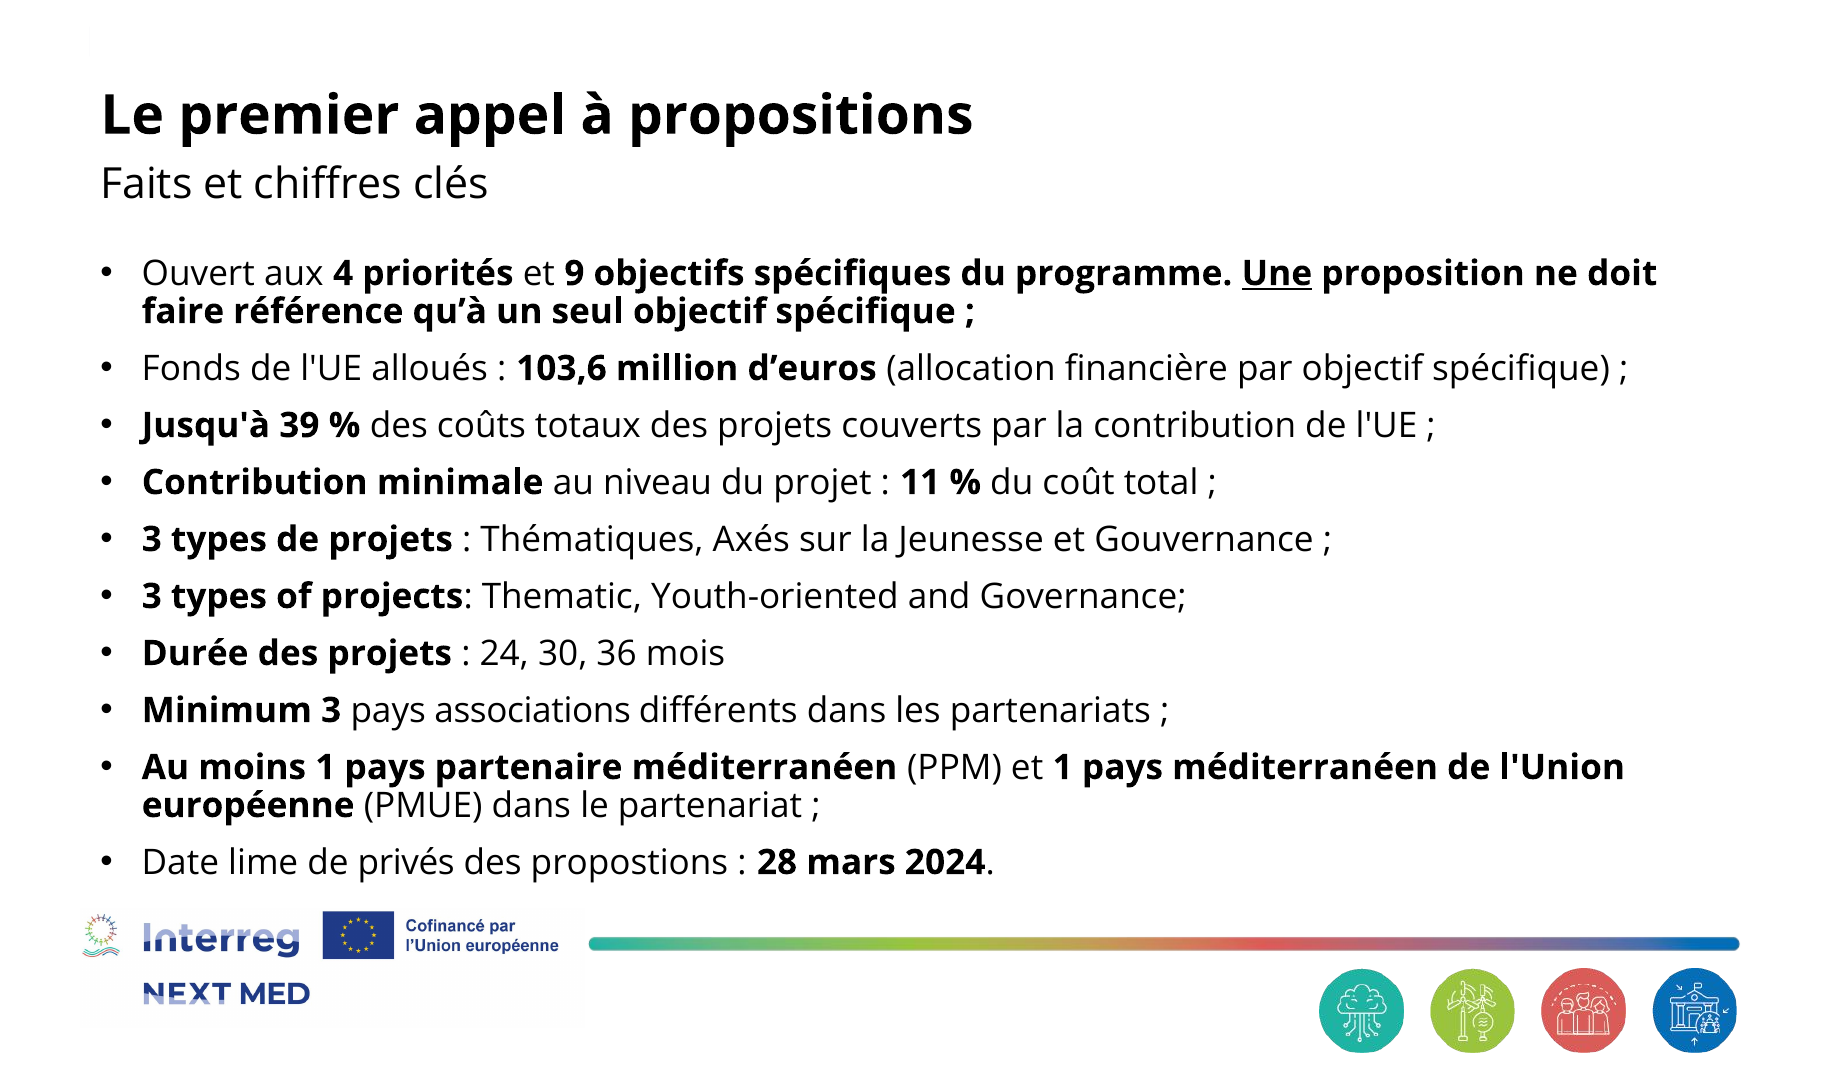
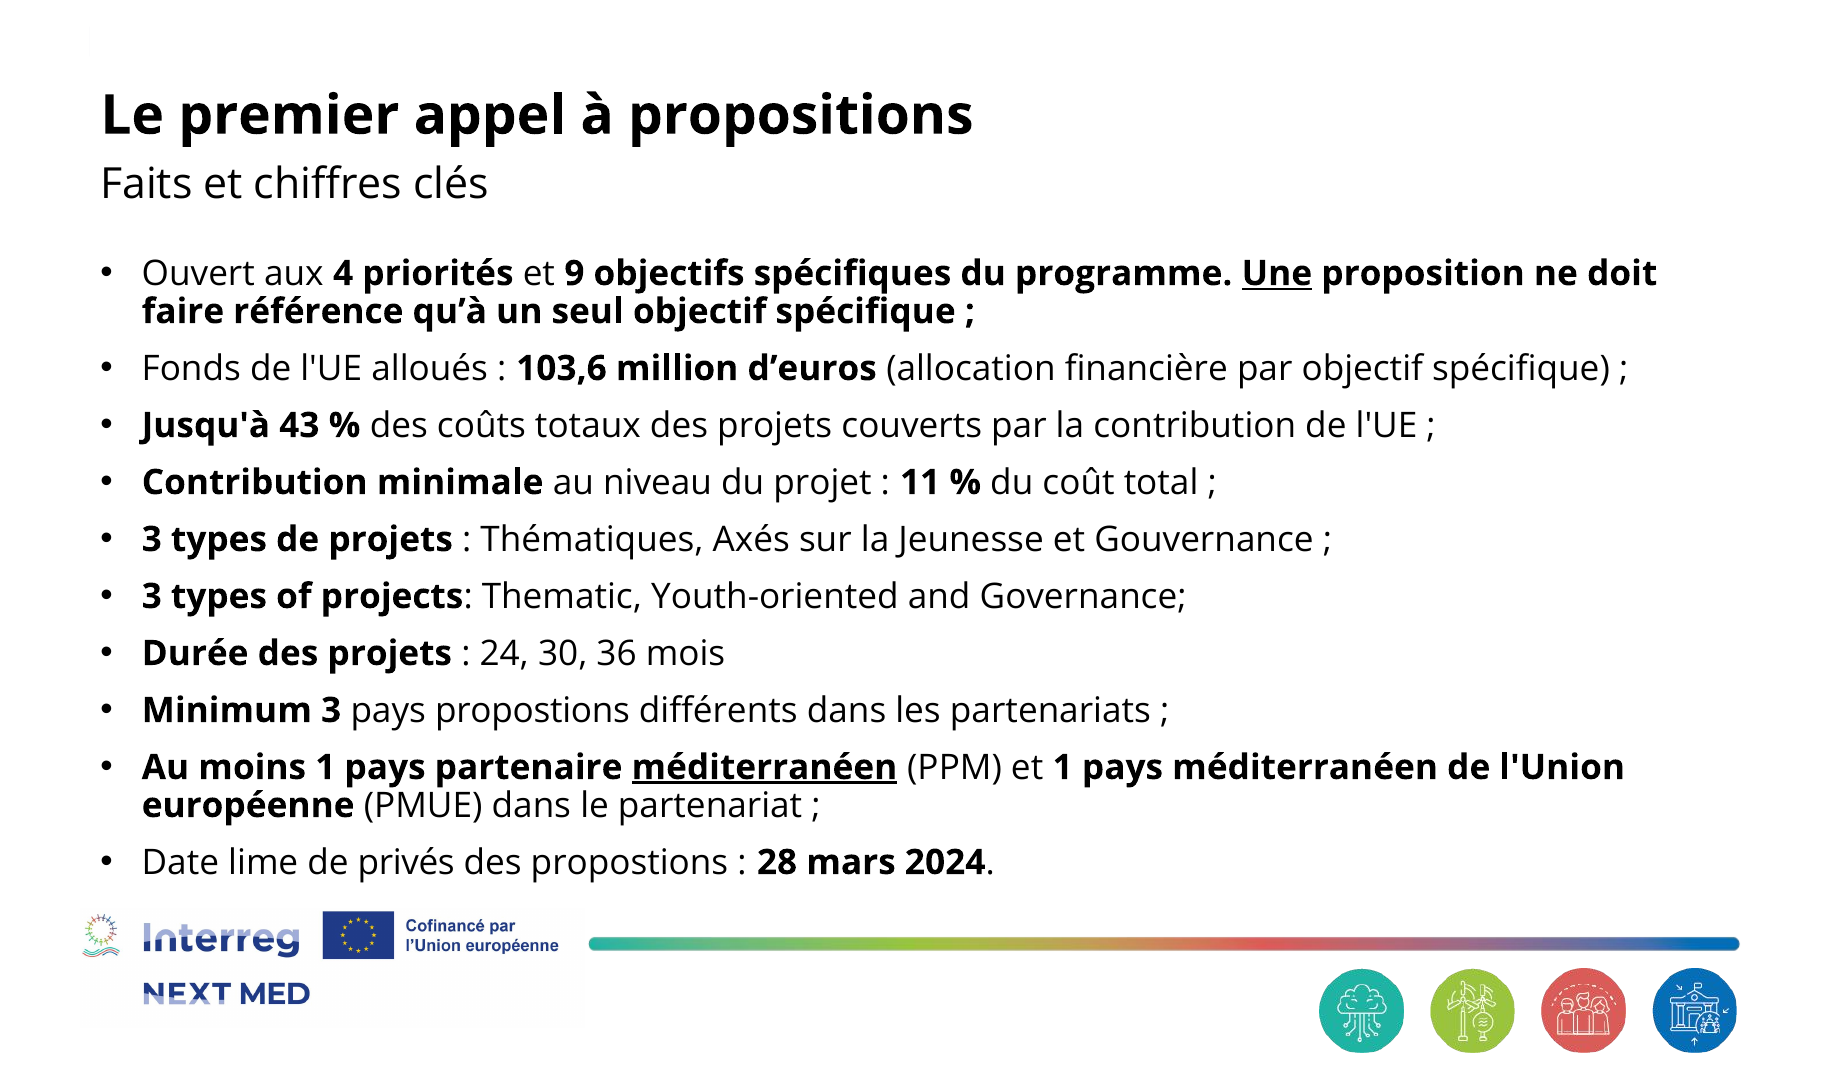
39: 39 -> 43
pays associations: associations -> propostions
méditerranéen at (764, 767) underline: none -> present
